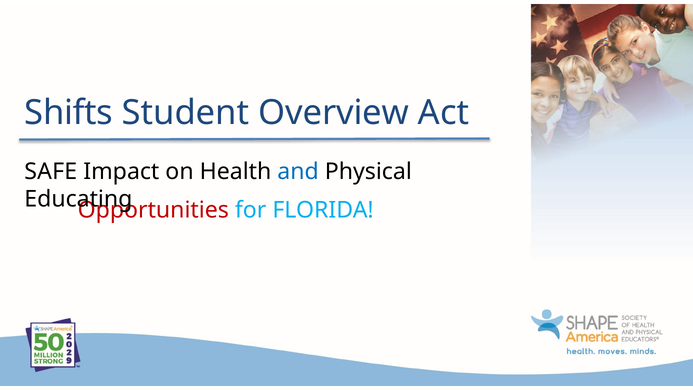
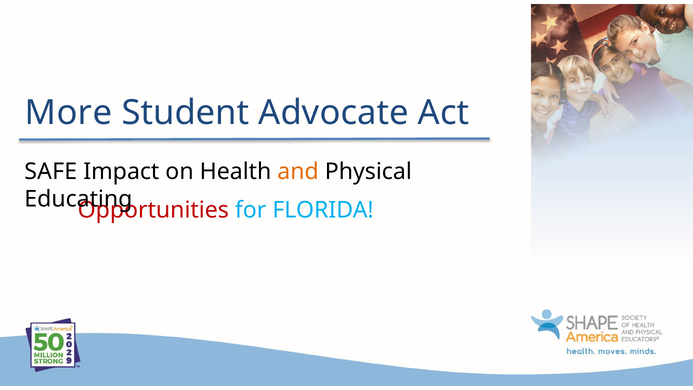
Shifts: Shifts -> More
Overview: Overview -> Advocate
and colour: blue -> orange
